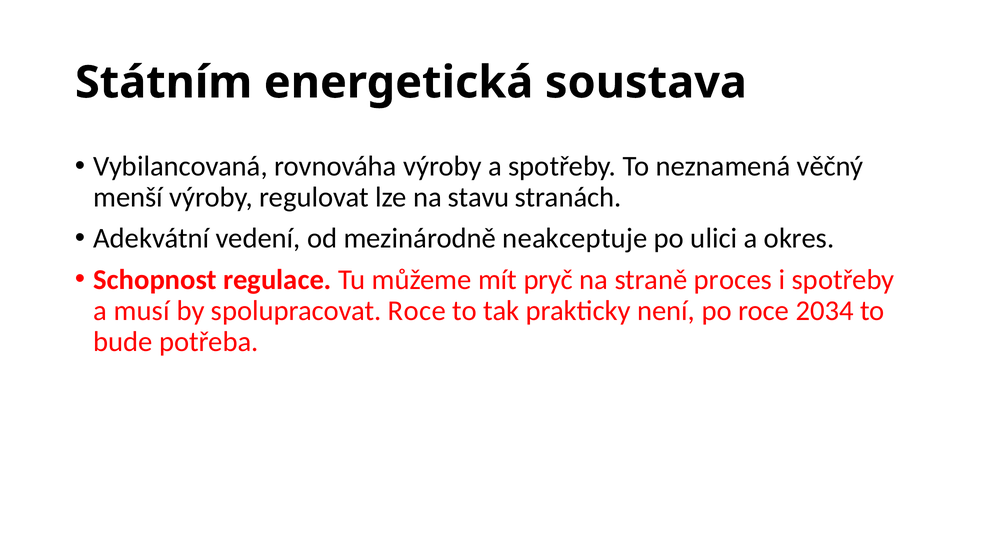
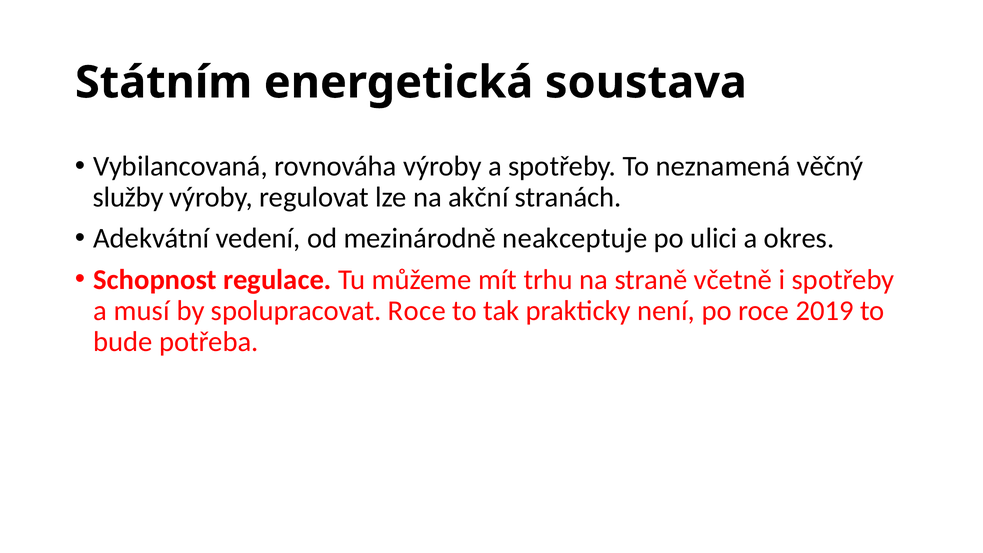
menší: menší -> služby
stavu: stavu -> akční
pryč: pryč -> trhu
proces: proces -> včetně
2034: 2034 -> 2019
